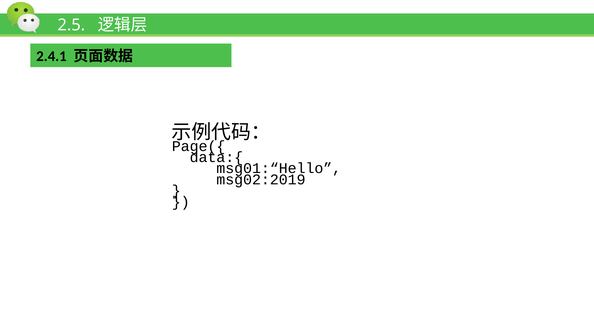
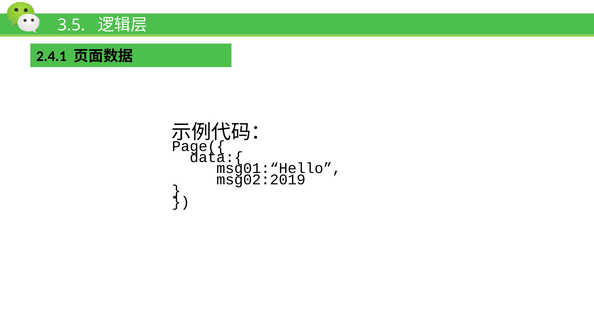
2.5: 2.5 -> 3.5
